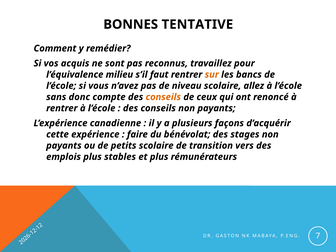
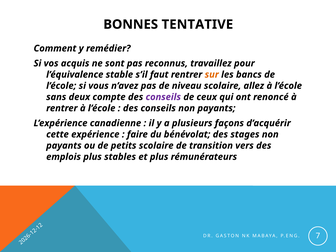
milieu: milieu -> stable
donc: donc -> deux
conseils at (163, 97) colour: orange -> purple
